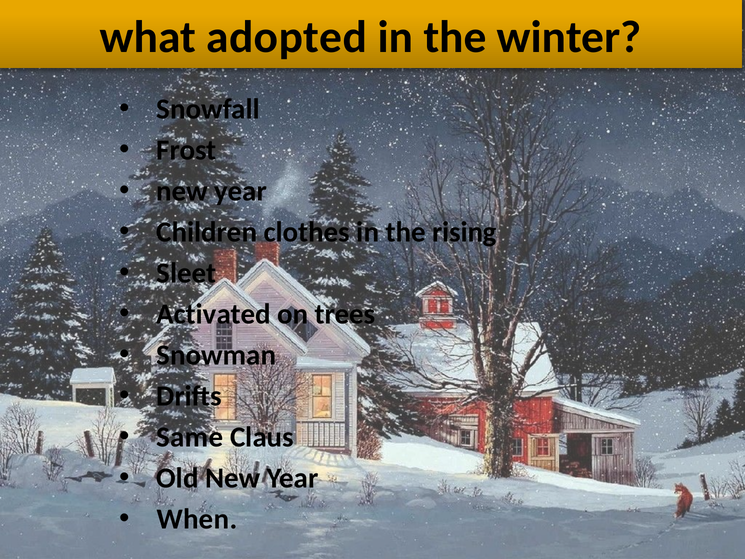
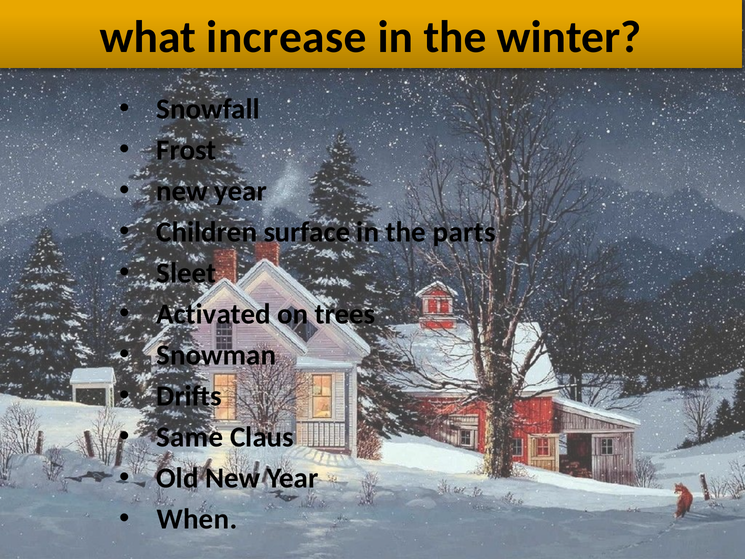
adopted: adopted -> increase
clothes: clothes -> surface
rising: rising -> parts
